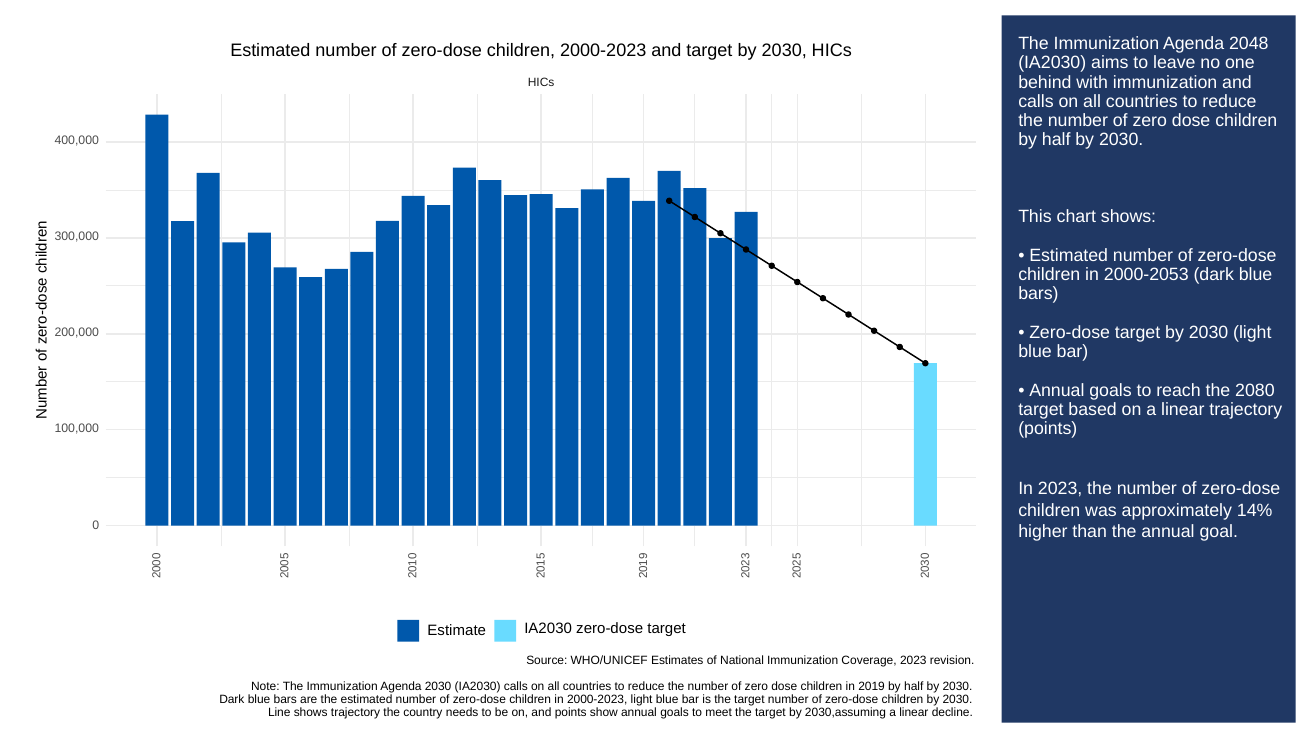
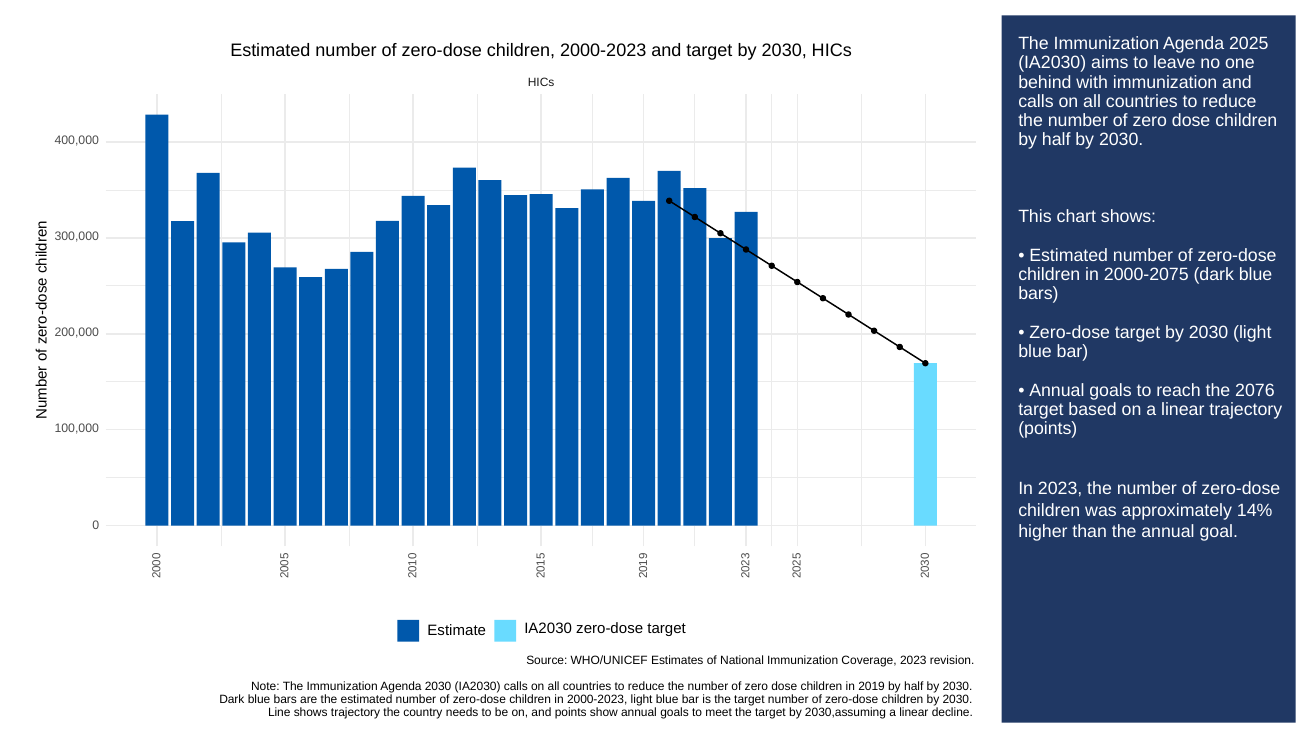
2048: 2048 -> 2025
2000-2053: 2000-2053 -> 2000-2075
2080: 2080 -> 2076
